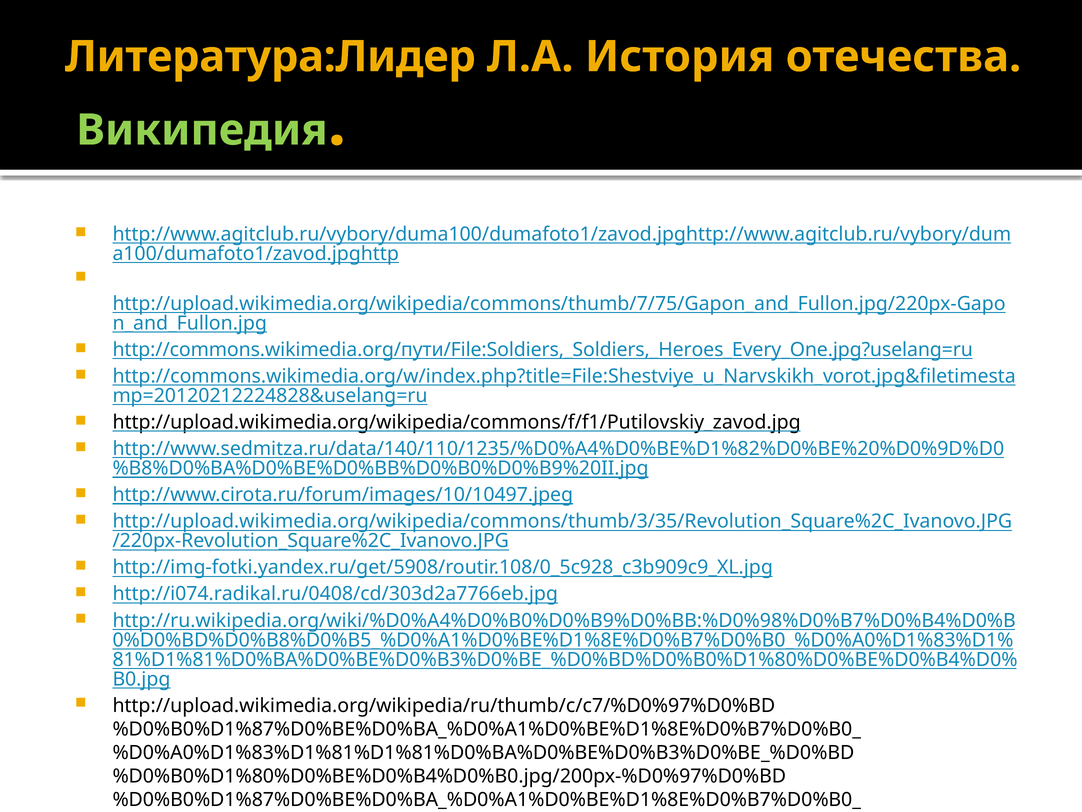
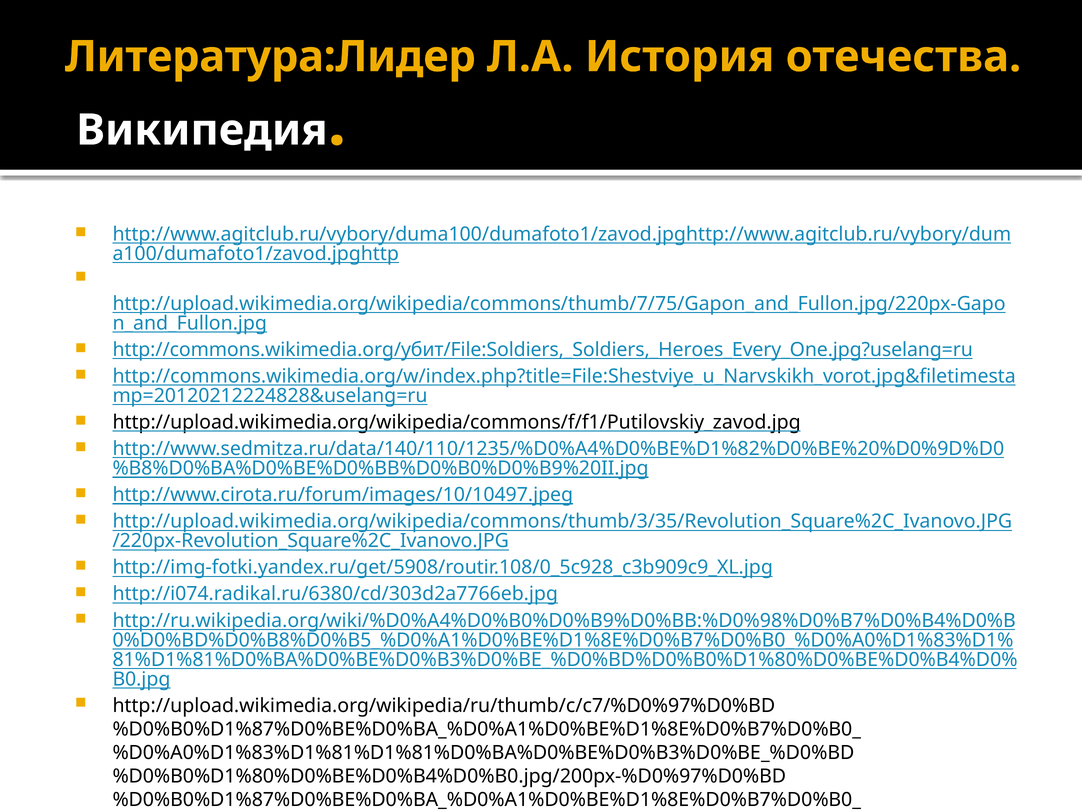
Википедия colour: light green -> white
http://commons.wikimedia.org/пути/File:Soldiers,_Soldiers,_Heroes_Every_One.jpg?uselang=ru: http://commons.wikimedia.org/пути/File:Soldiers,_Soldiers,_Heroes_Every_One.jpg?uselang=ru -> http://commons.wikimedia.org/убит/File:Soldiers,_Soldiers,_Heroes_Every_One.jpg?uselang=ru
http://i074.radikal.ru/0408/cd/303d2a7766eb.jpg: http://i074.radikal.ru/0408/cd/303d2a7766eb.jpg -> http://i074.radikal.ru/6380/cd/303d2a7766eb.jpg
